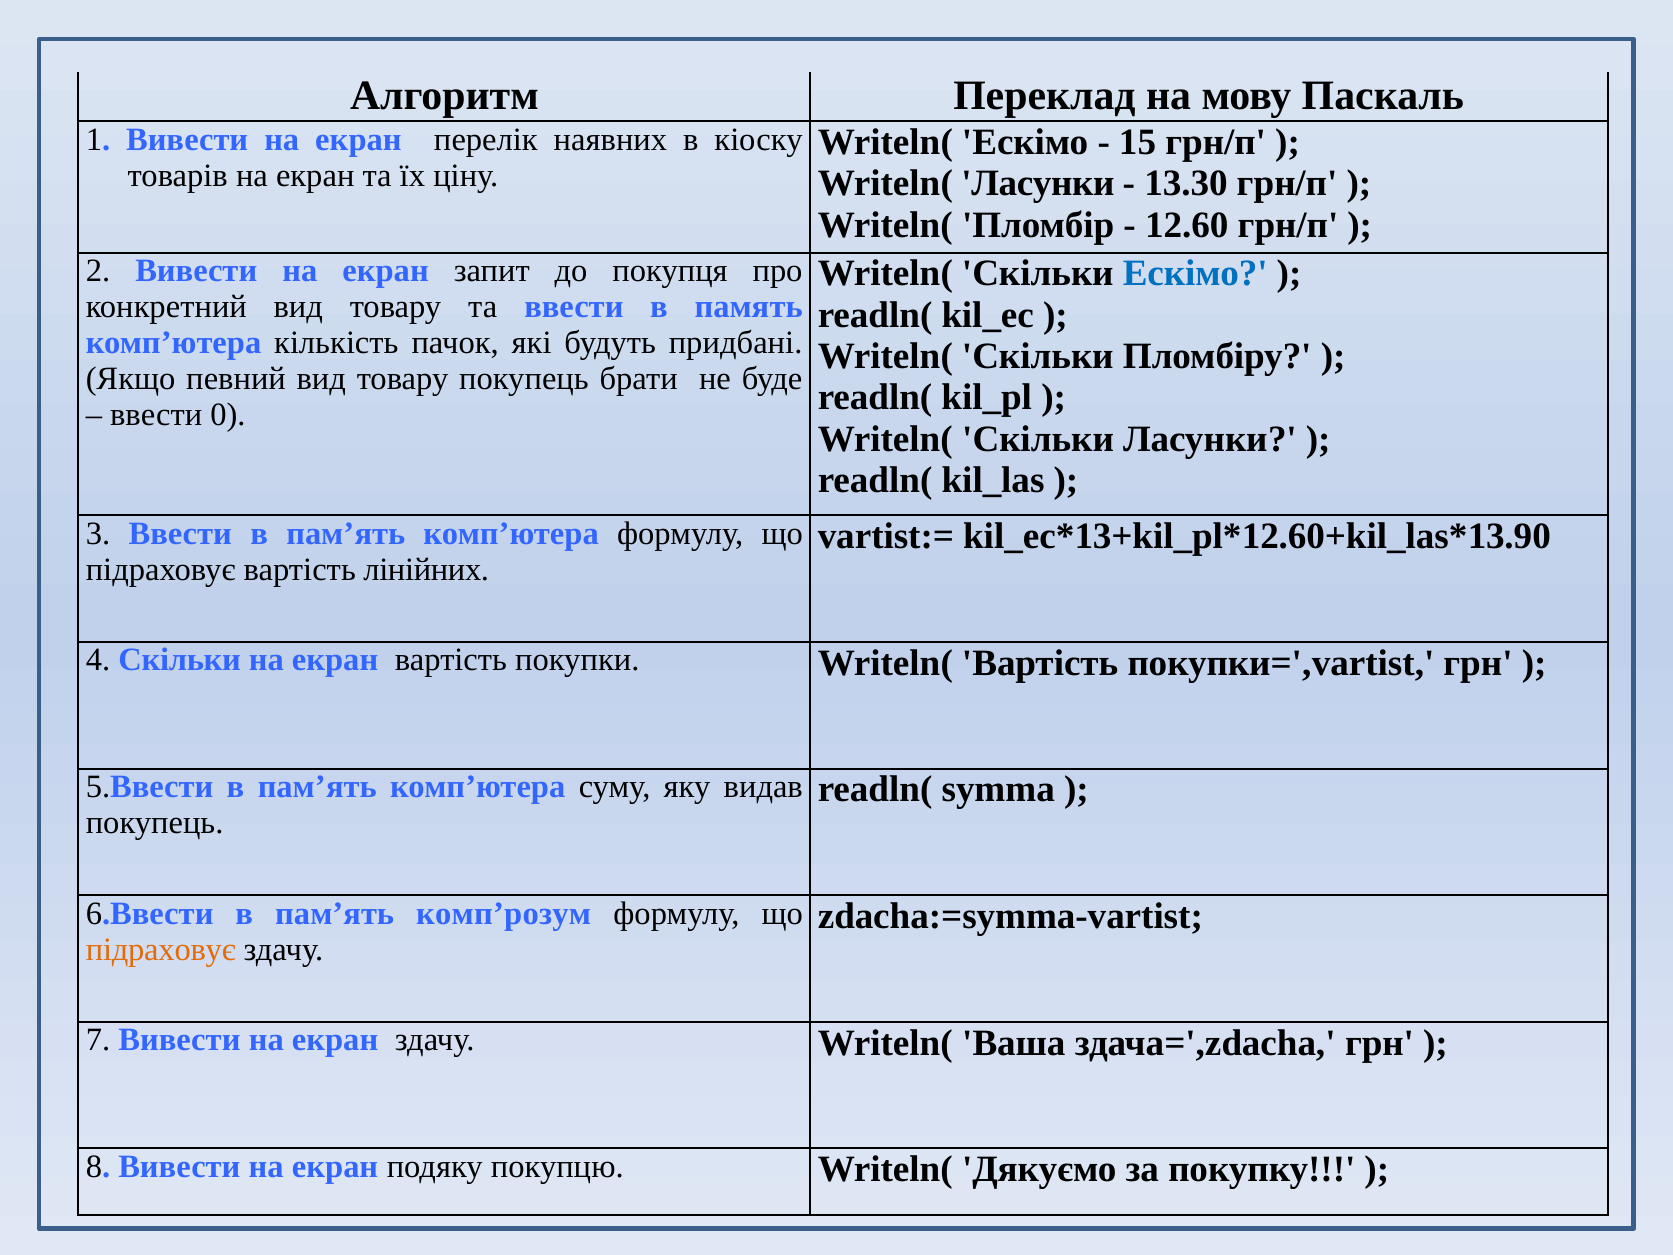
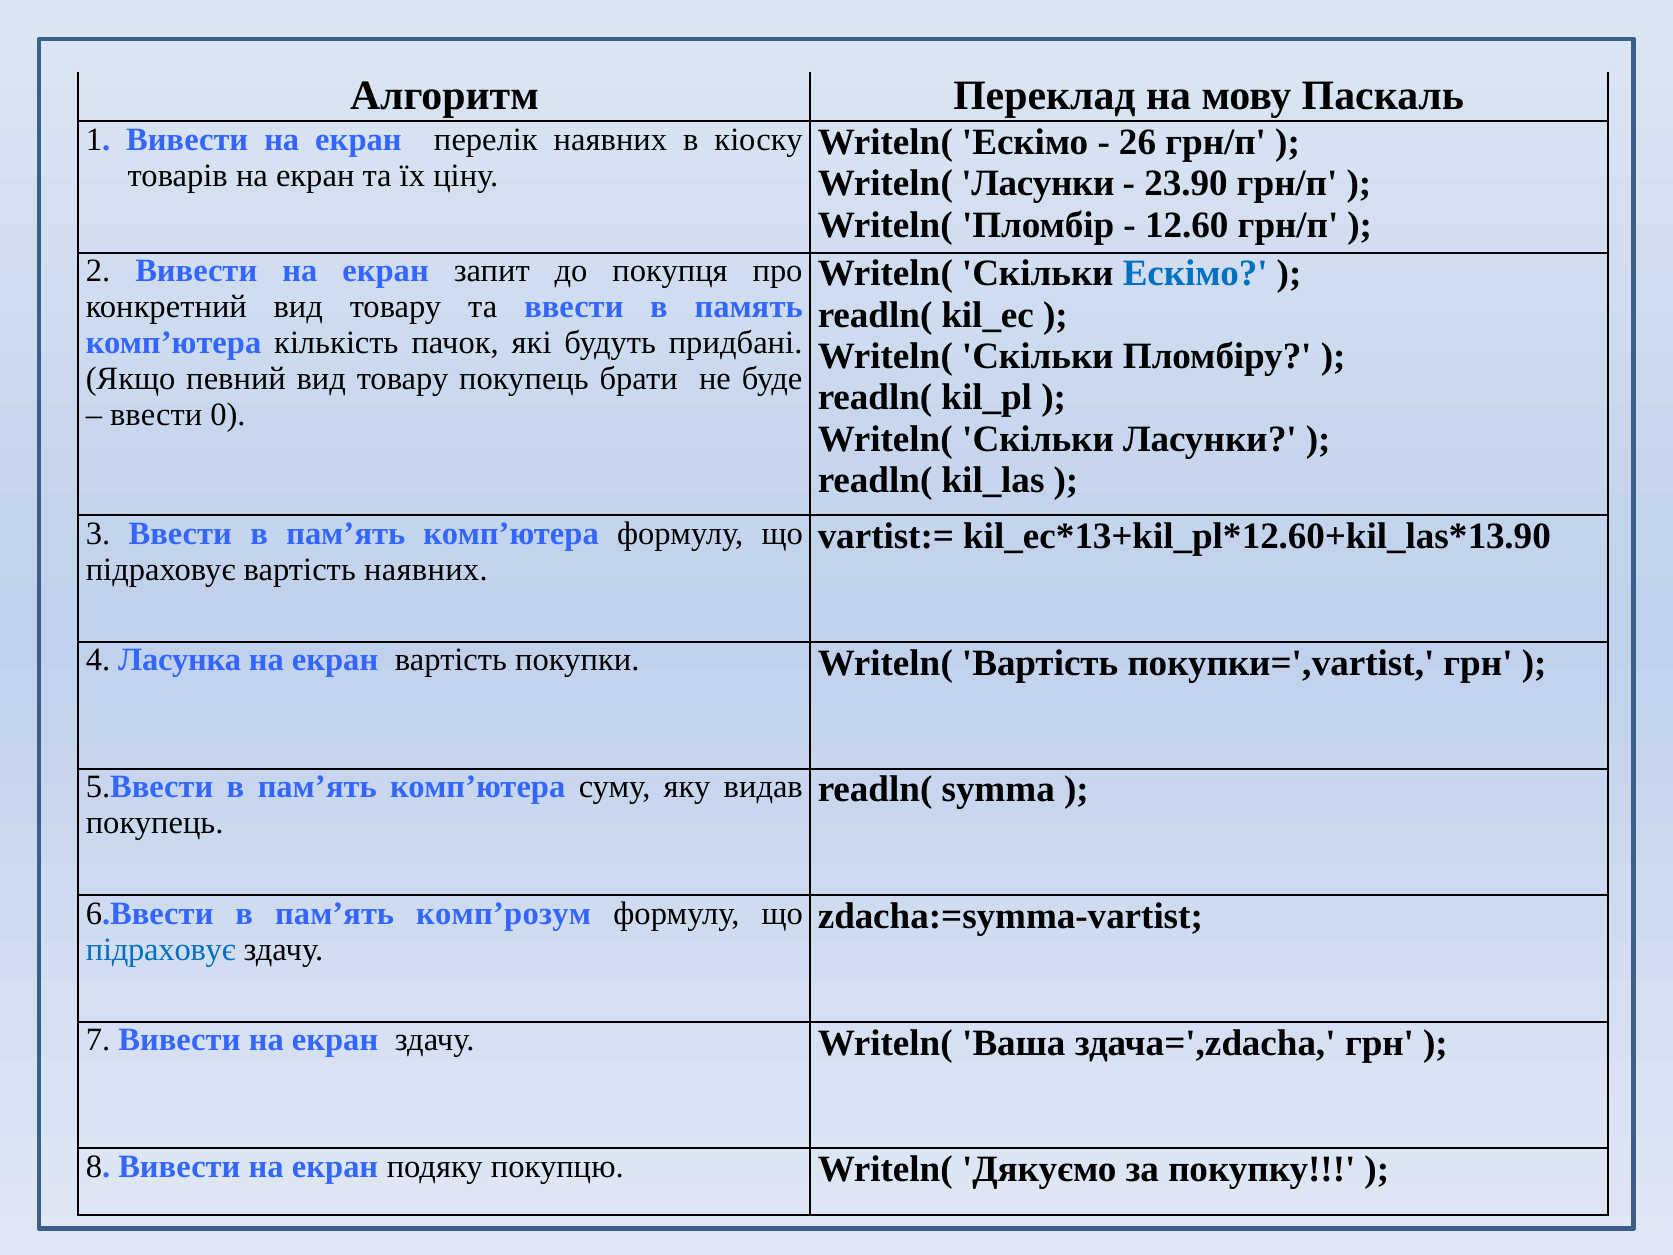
15: 15 -> 26
13.30: 13.30 -> 23.90
вартість лінійних: лінійних -> наявних
4 Скільки: Скільки -> Ласунка
підраховує at (161, 949) colour: orange -> blue
